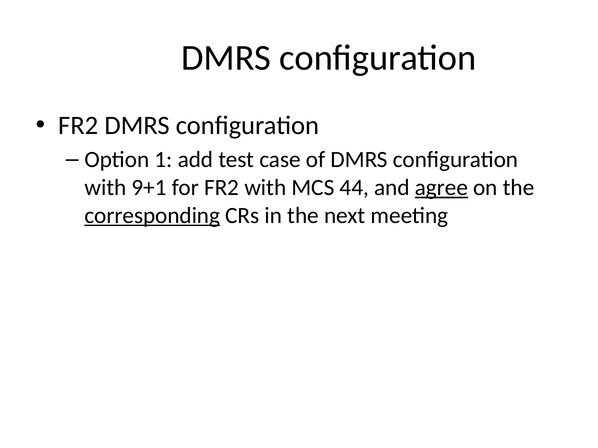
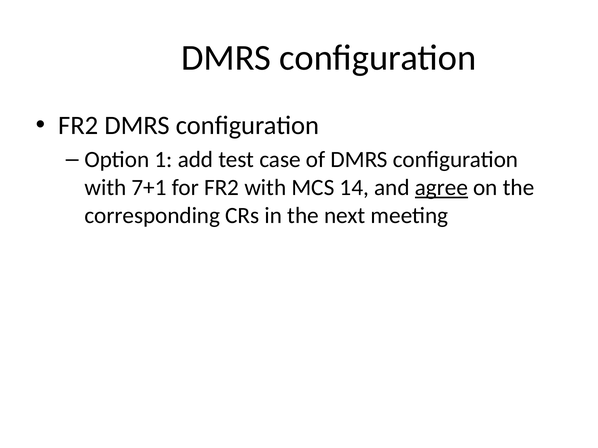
9+1: 9+1 -> 7+1
44: 44 -> 14
corresponding underline: present -> none
